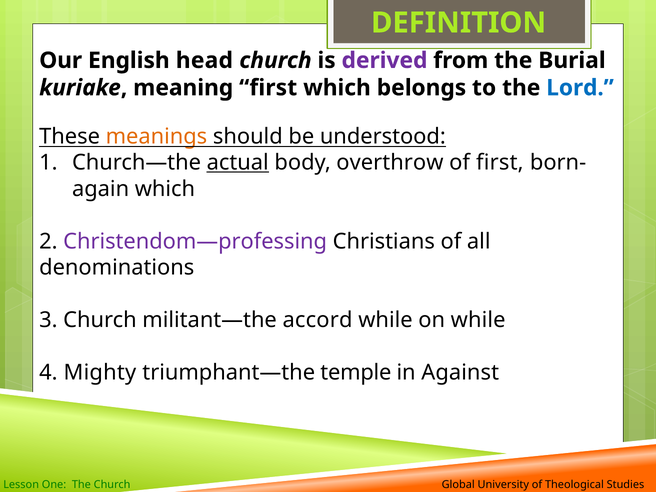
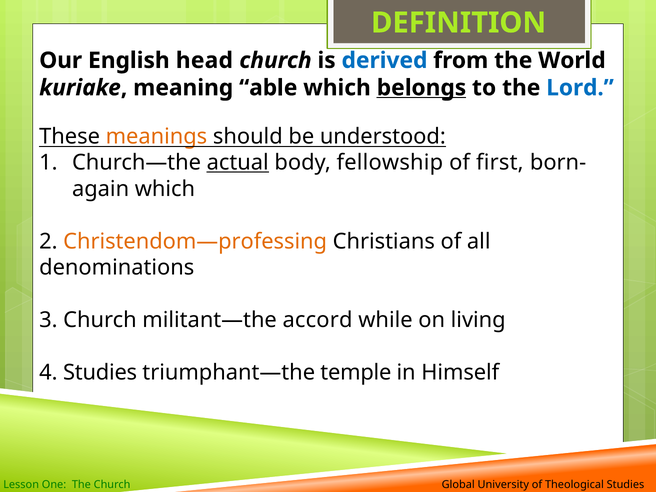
derived colour: purple -> blue
Burial: Burial -> World
meaning first: first -> able
belongs underline: none -> present
overthrow: overthrow -> fellowship
Christendom—professing colour: purple -> orange
on while: while -> living
4 Mighty: Mighty -> Studies
Against: Against -> Himself
